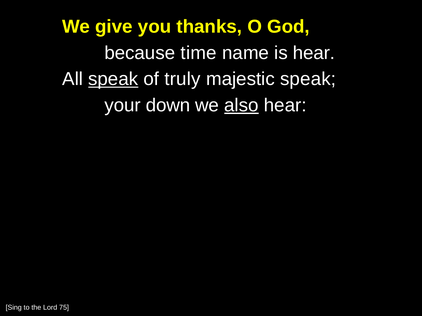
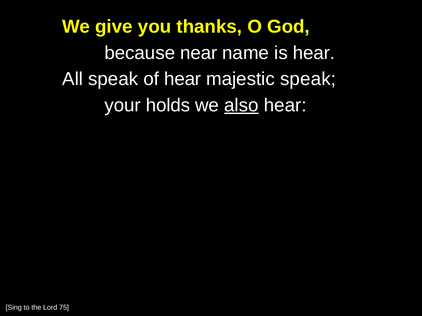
time: time -> near
speak at (113, 79) underline: present -> none
of truly: truly -> hear
down: down -> holds
